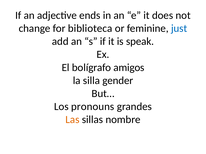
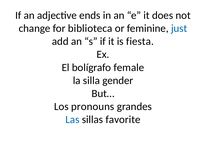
speak: speak -> fiesta
amigos: amigos -> female
Las colour: orange -> blue
nombre: nombre -> favorite
